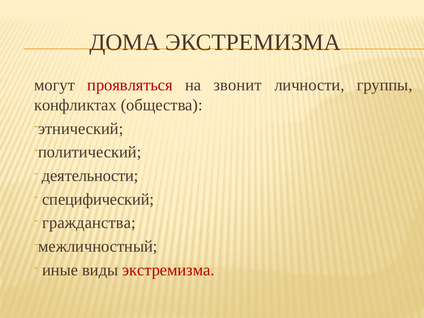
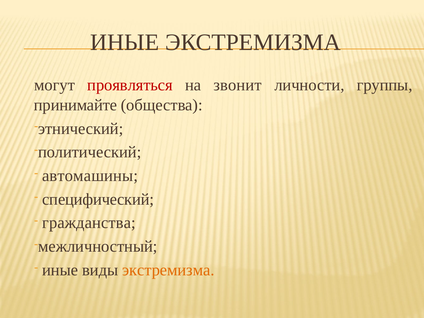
ДОМА at (125, 42): ДОМА -> ИНЫЕ
конфликтах: конфликтах -> принимайте
деятельности: деятельности -> автомашины
экстремизма at (168, 270) colour: red -> orange
